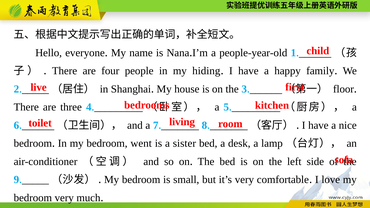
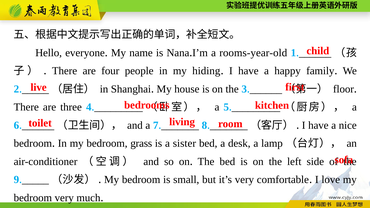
people-year-old: people-year-old -> rooms-year-old
went: went -> grass
